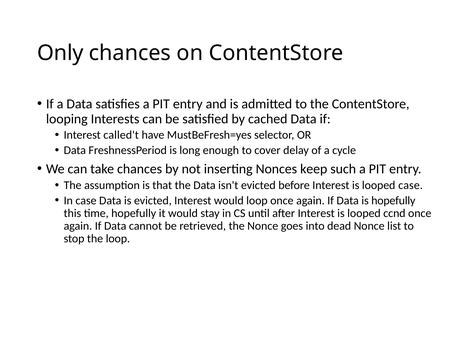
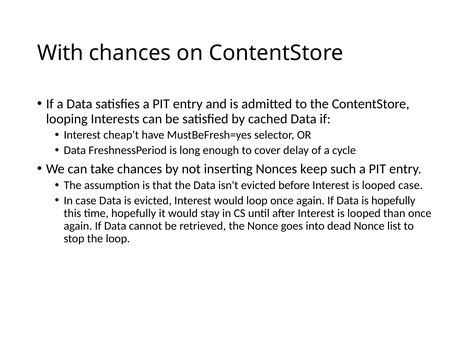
Only: Only -> With
called't: called't -> cheap't
ccnd: ccnd -> than
